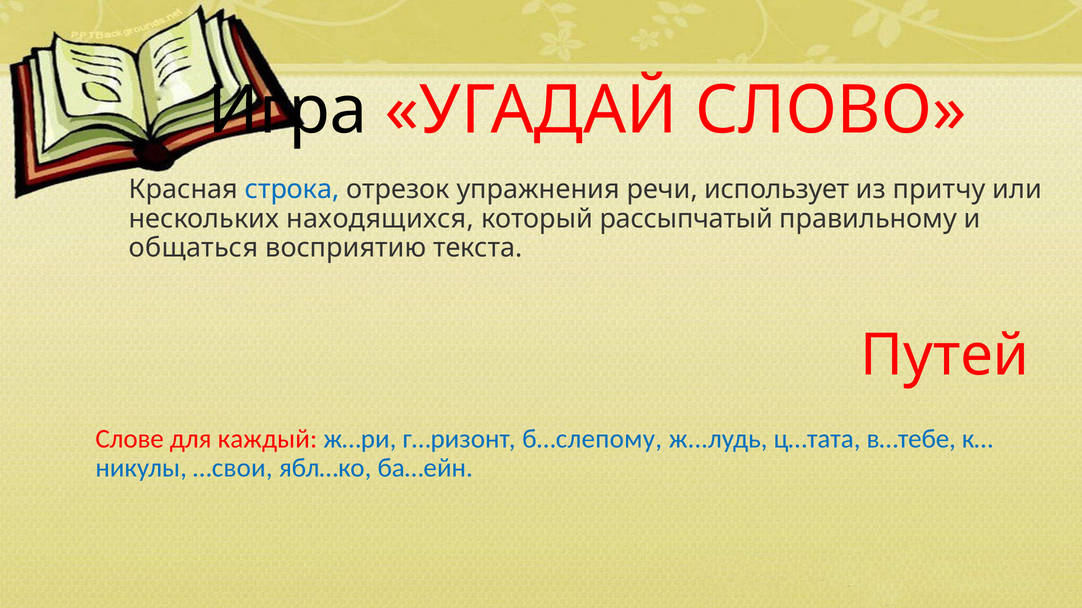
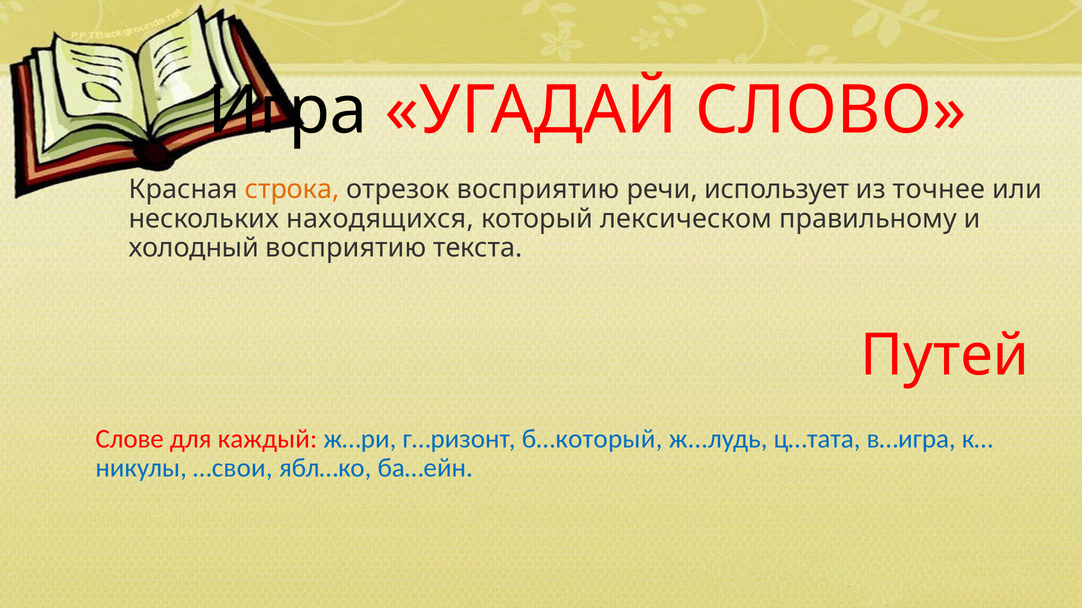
строка colour: blue -> orange
отрезок упражнения: упражнения -> восприятию
притчу: притчу -> точнее
рассыпчатый: рассыпчатый -> лексическом
общаться: общаться -> холодный
б…слепому: б…слепому -> б…который
в…тебе: в…тебе -> в…игра
